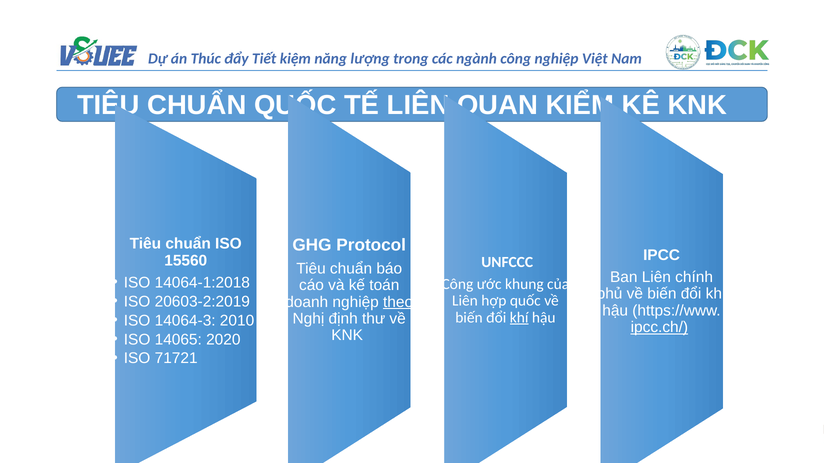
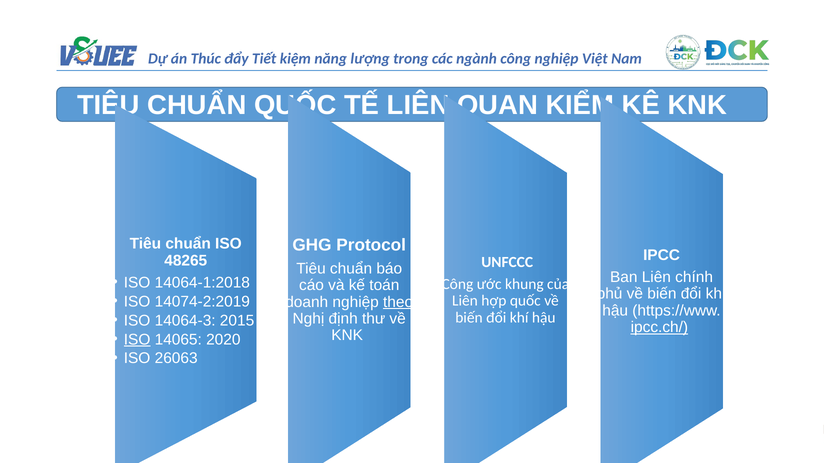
15560: 15560 -> 48265
20603-2:2019: 20603-2:2019 -> 14074-2:2019
khí at (519, 318) underline: present -> none
2010: 2010 -> 2015
ISO at (137, 340) underline: none -> present
71721: 71721 -> 26063
